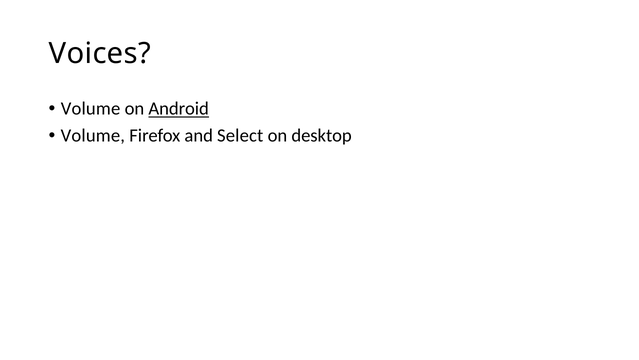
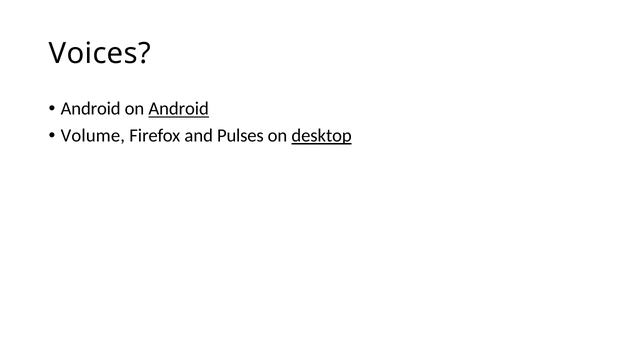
Volume at (91, 109): Volume -> Android
Select: Select -> Pulses
desktop underline: none -> present
